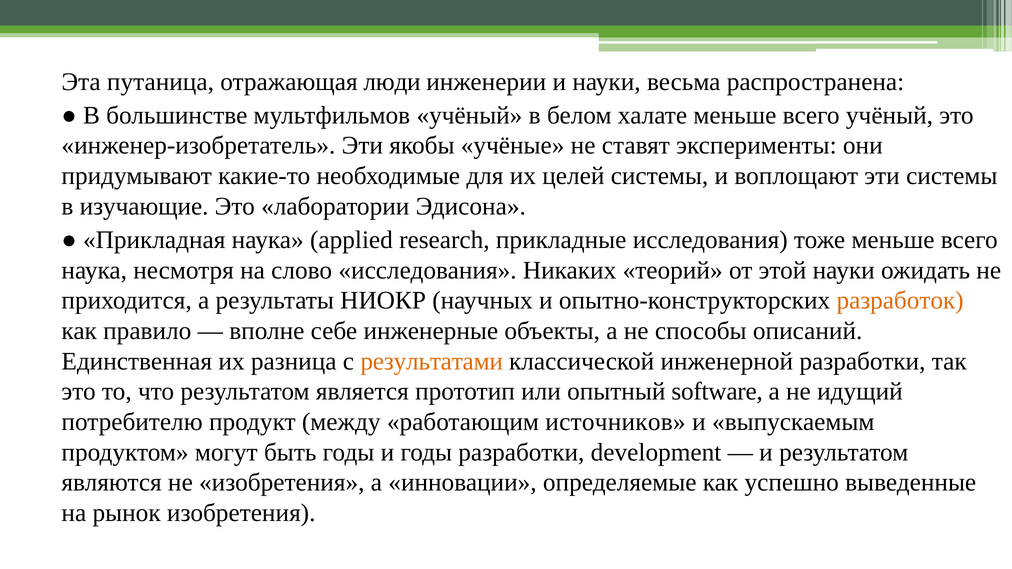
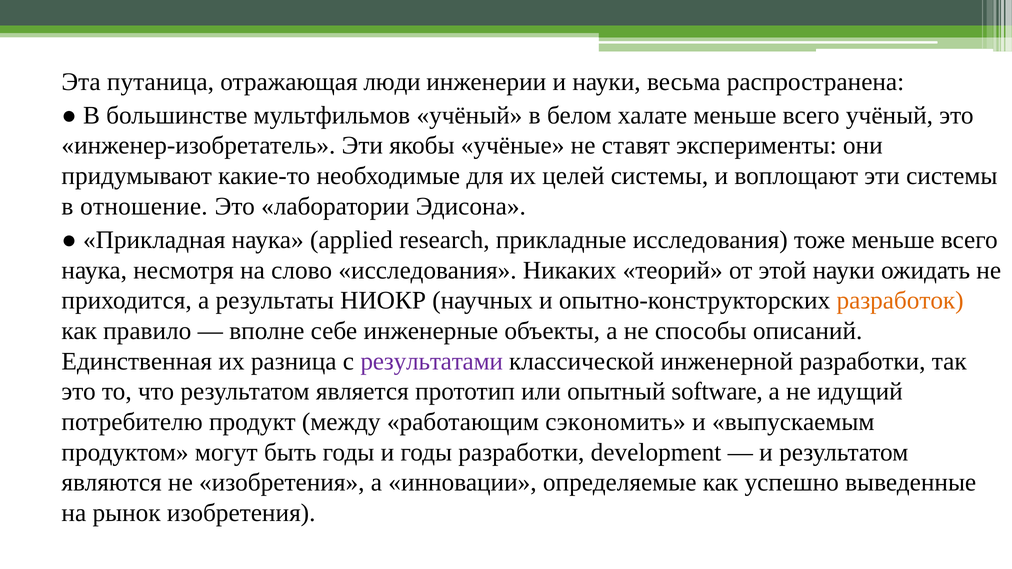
изучающие: изучающие -> отношение
результатами colour: orange -> purple
источников: источников -> сэкономить
